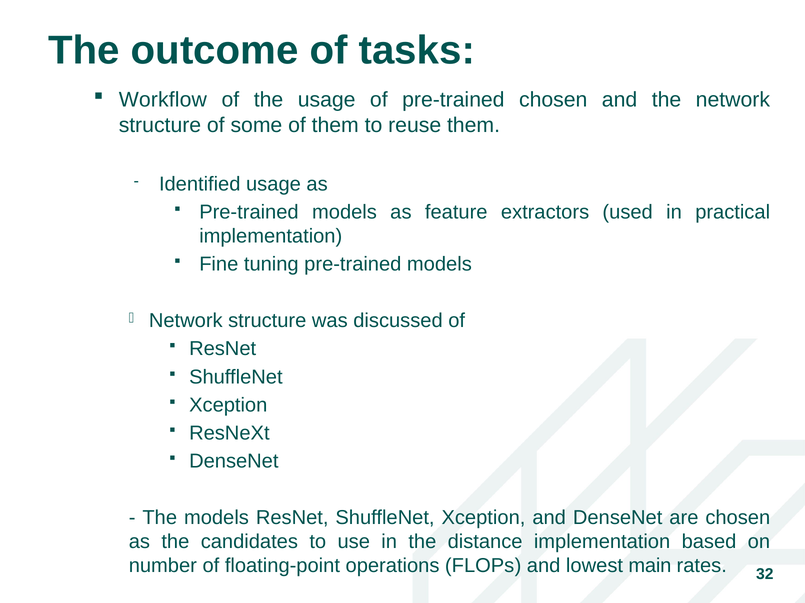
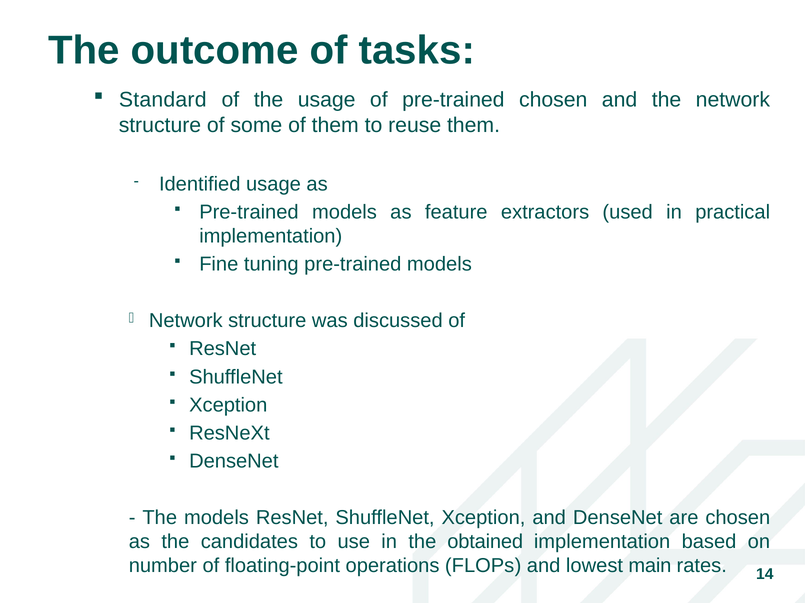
Workflow: Workflow -> Standard
distance: distance -> obtained
32: 32 -> 14
